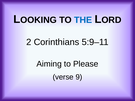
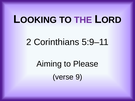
THE colour: blue -> purple
